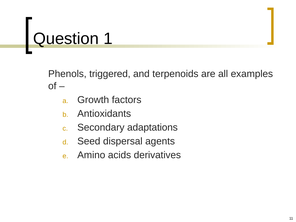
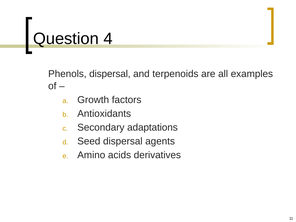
1: 1 -> 4
Phenols triggered: triggered -> dispersal
